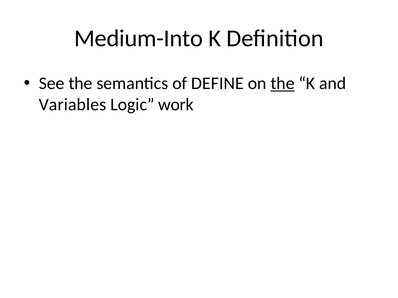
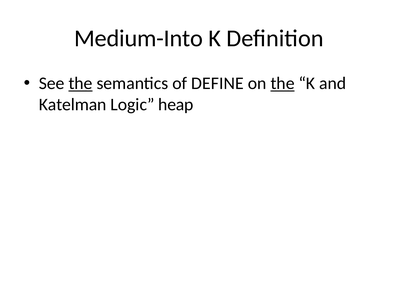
the at (81, 83) underline: none -> present
Variables: Variables -> Katelman
work: work -> heap
